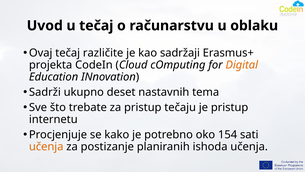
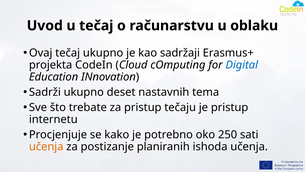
tečaj različite: različite -> ukupno
Digital colour: orange -> blue
154: 154 -> 250
